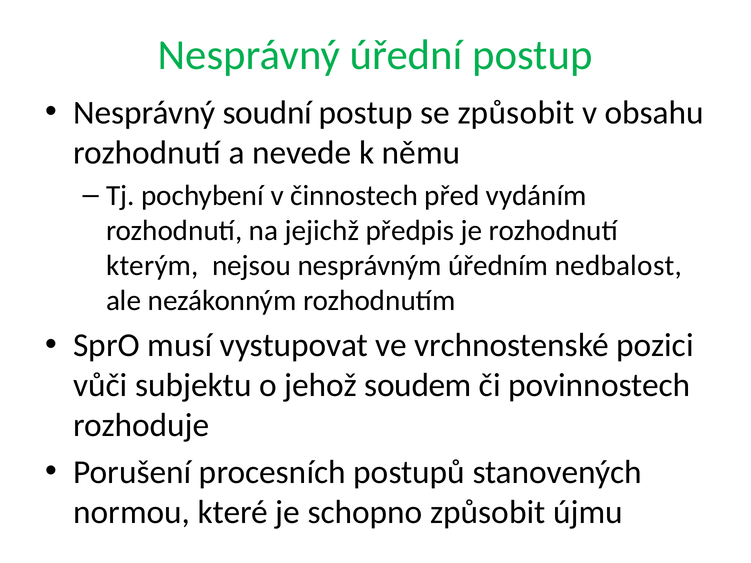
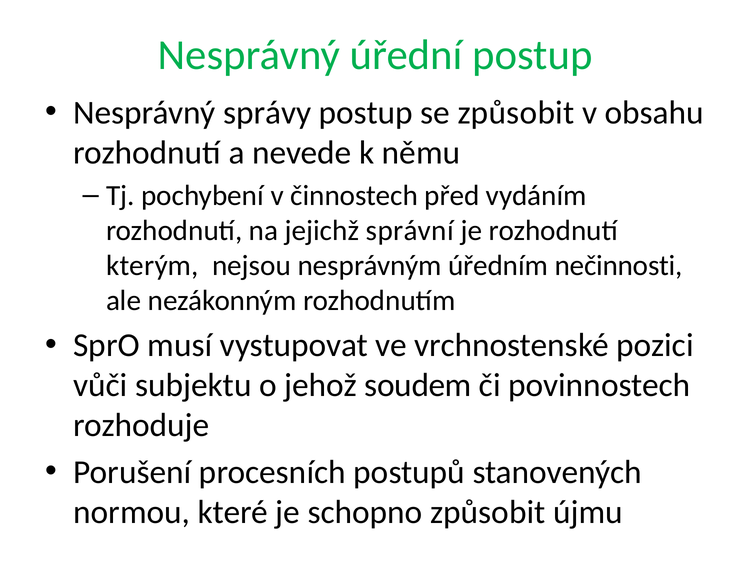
soudní: soudní -> správy
předpis: předpis -> správní
nedbalost: nedbalost -> nečinnosti
